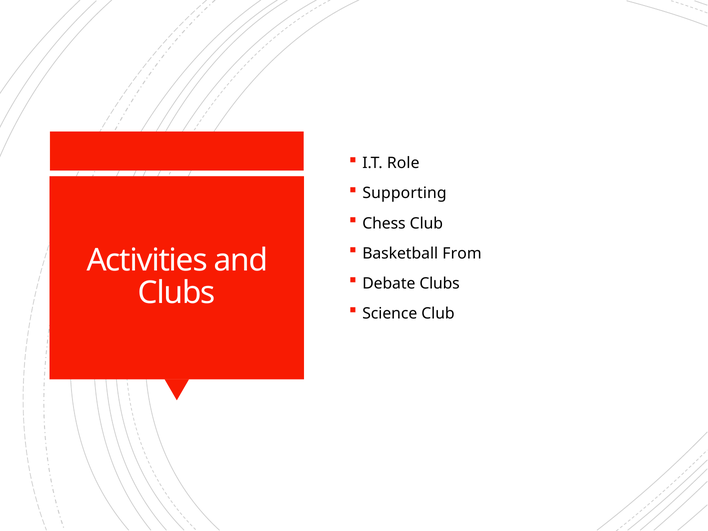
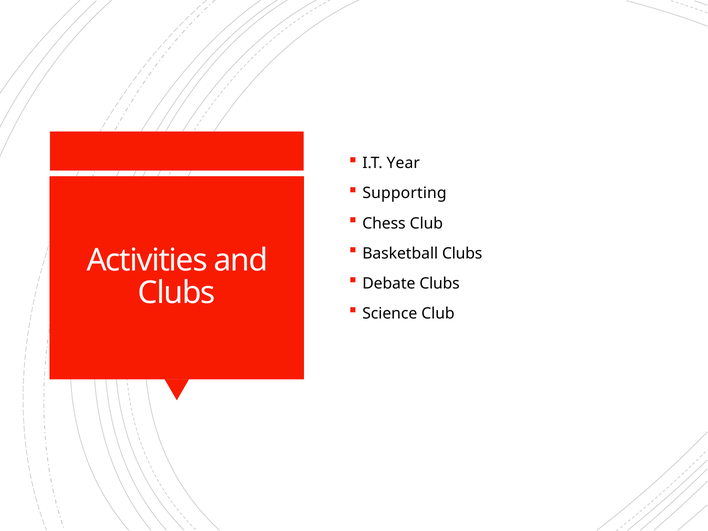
Role: Role -> Year
Basketball From: From -> Clubs
